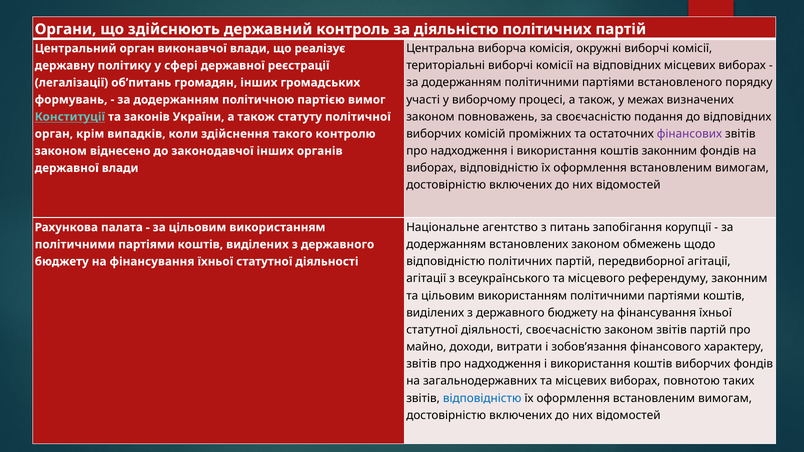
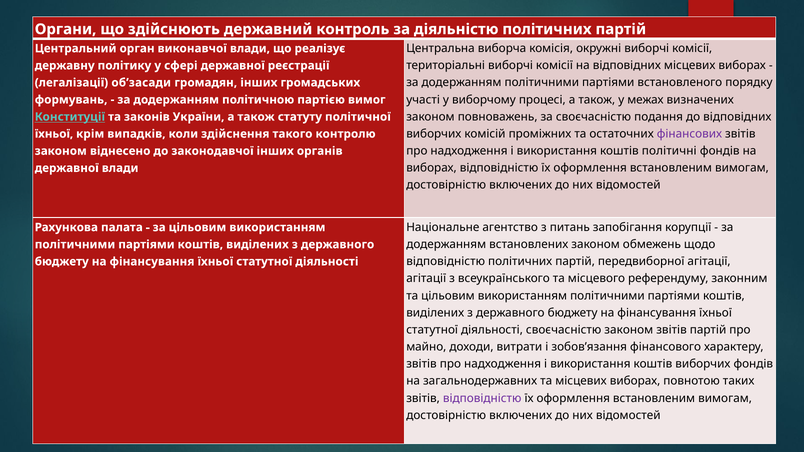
об’питань: об’питань -> об’засади
орган at (54, 134): орган -> їхньої
коштів законним: законним -> політичні
відповідністю at (482, 398) colour: blue -> purple
